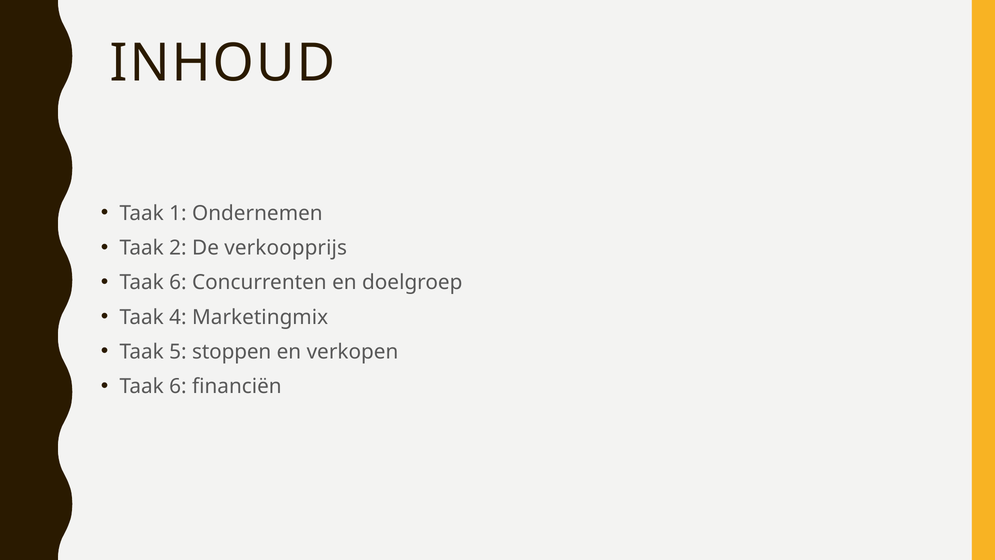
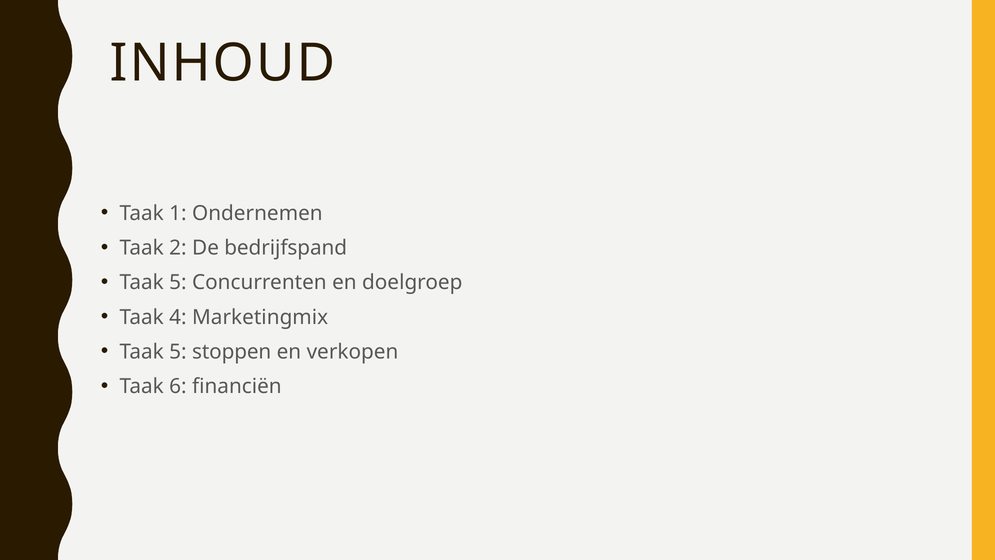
verkoopprijs: verkoopprijs -> bedrijfspand
6 at (178, 282): 6 -> 5
